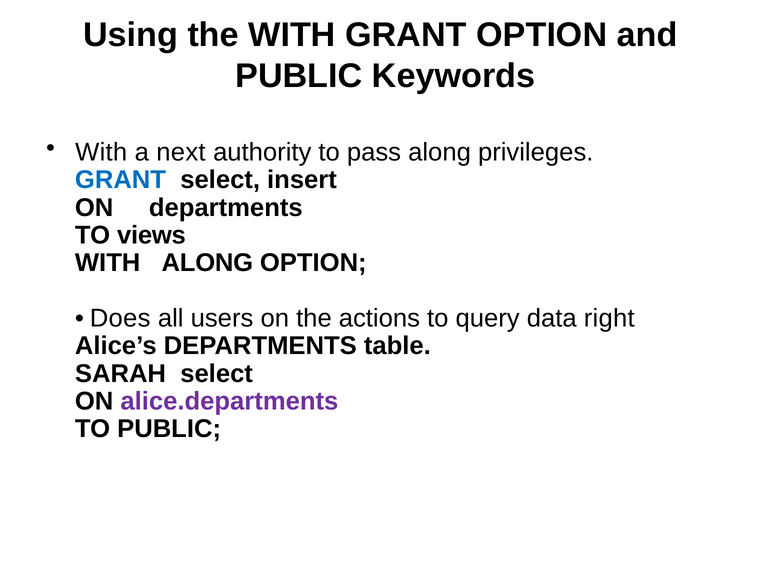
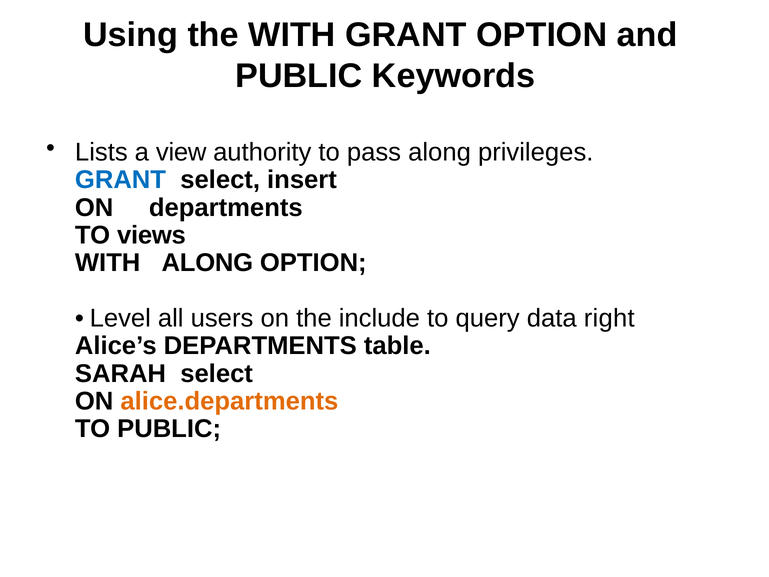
With at (101, 152): With -> Lists
next: next -> view
Does: Does -> Level
actions: actions -> include
alice.departments colour: purple -> orange
